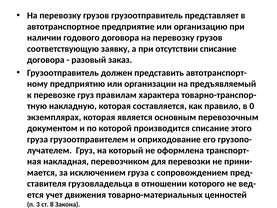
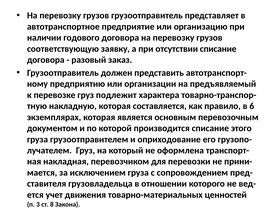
правилам: правилам -> подлежит
0: 0 -> 6
